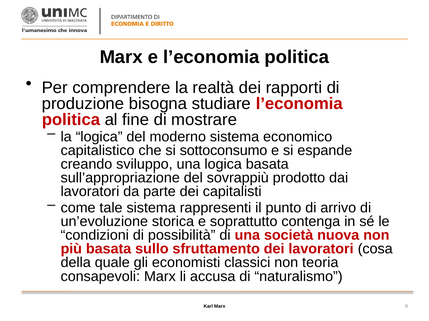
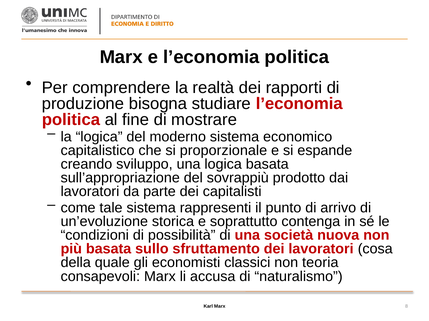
sottoconsumo: sottoconsumo -> proporzionale
